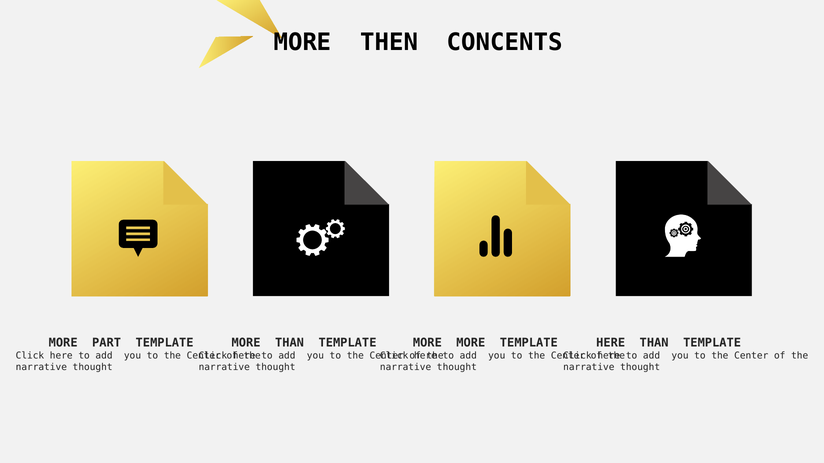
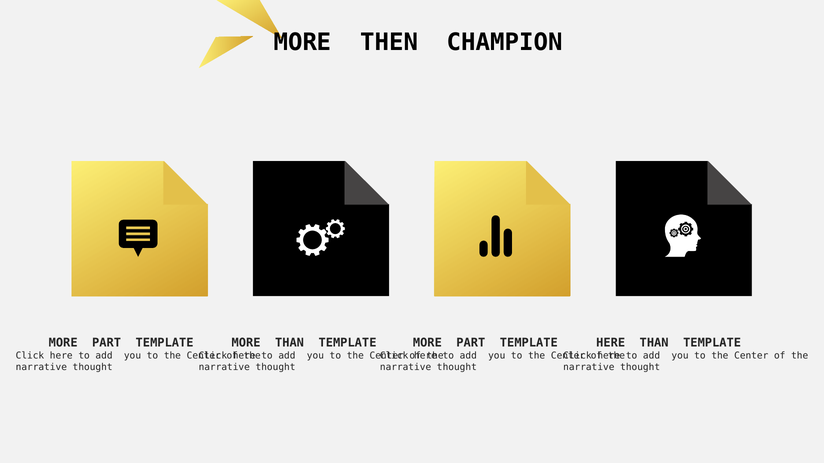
CONCENTS: CONCENTS -> CHAMPION
MORE at (471, 343): MORE -> PART
